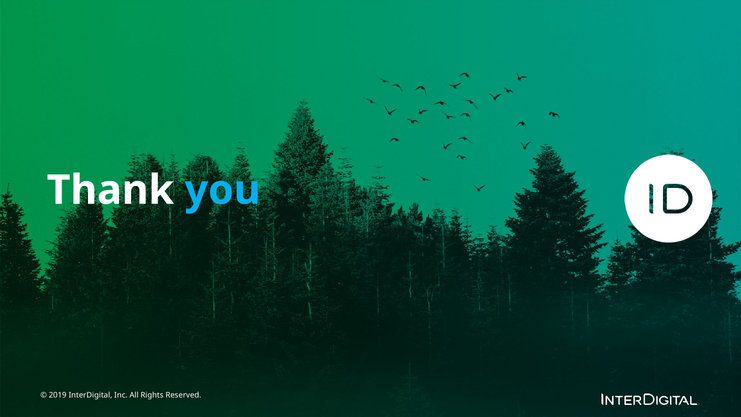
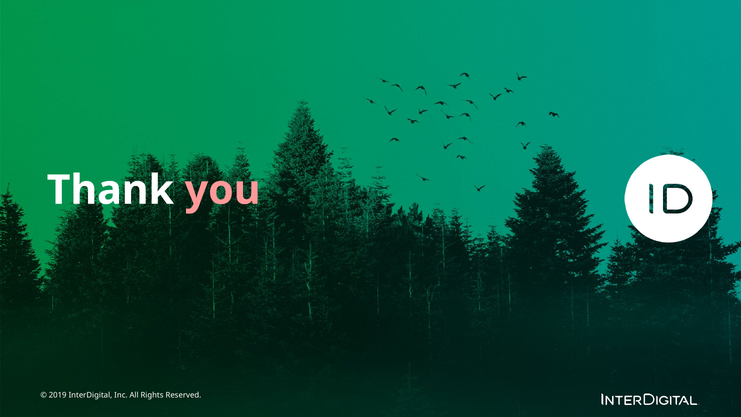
you colour: light blue -> pink
